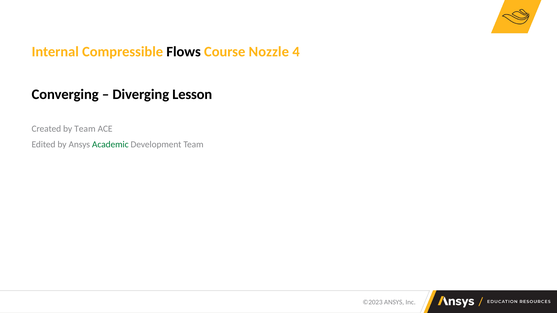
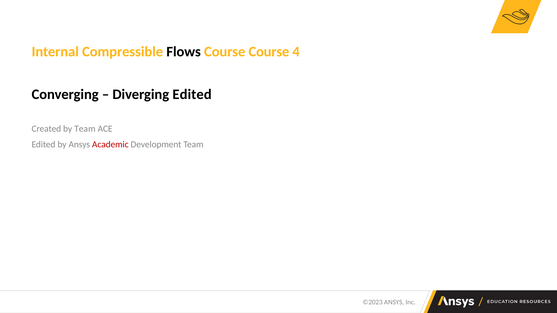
Course Nozzle: Nozzle -> Course
Diverging Lesson: Lesson -> Edited
Academic colour: green -> red
